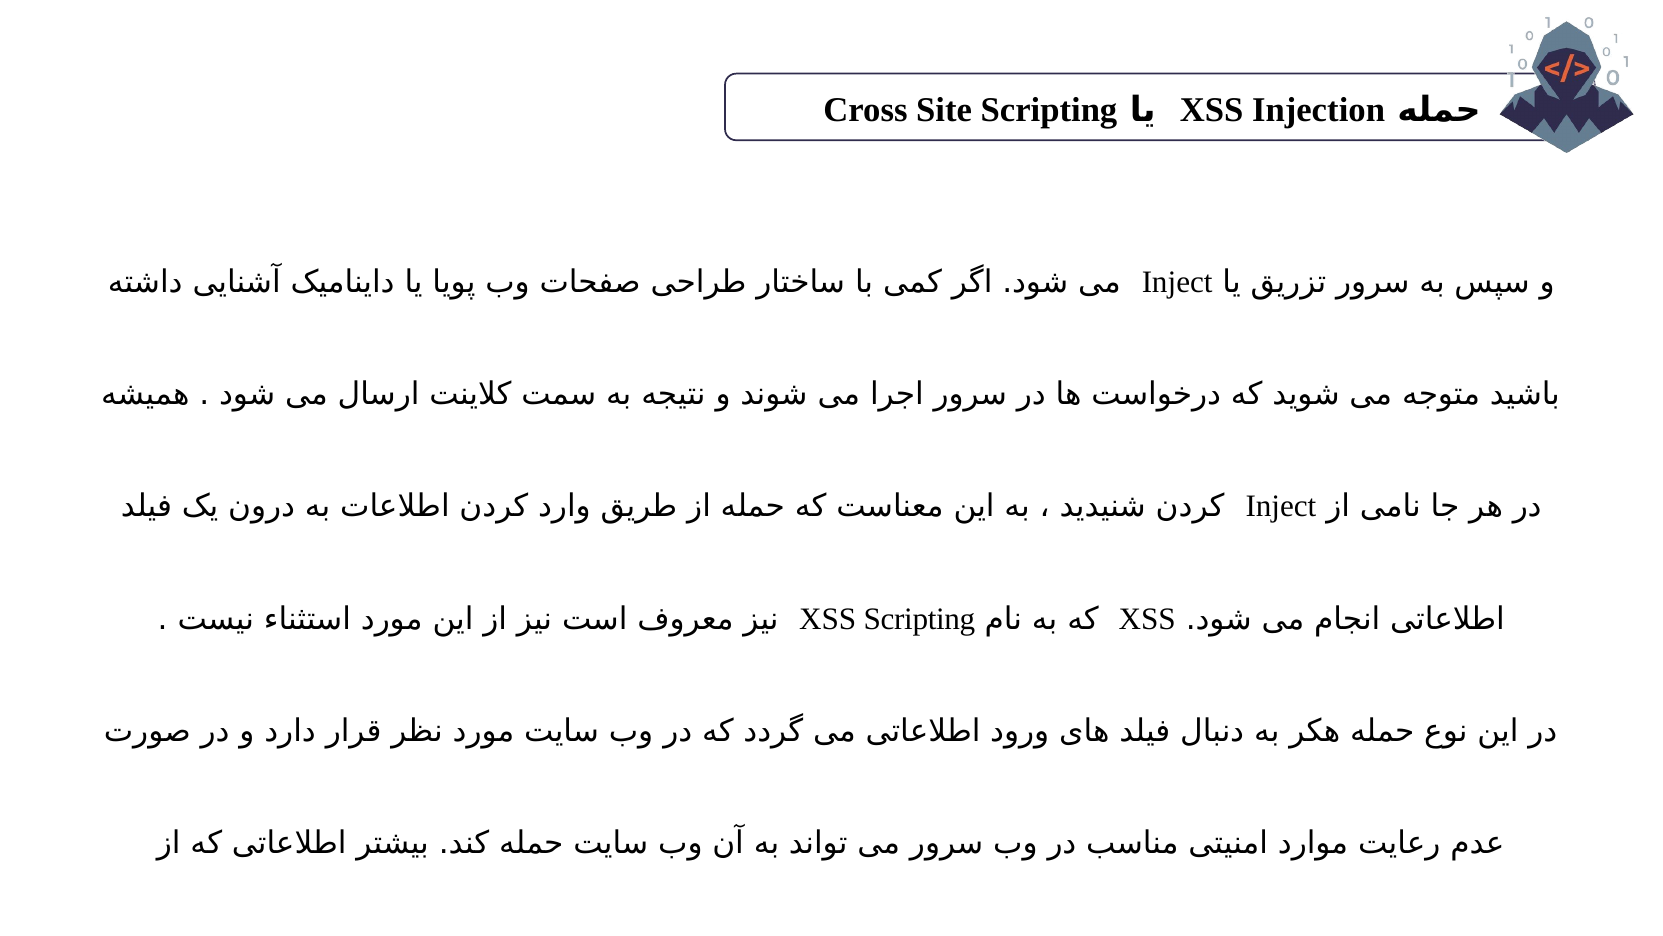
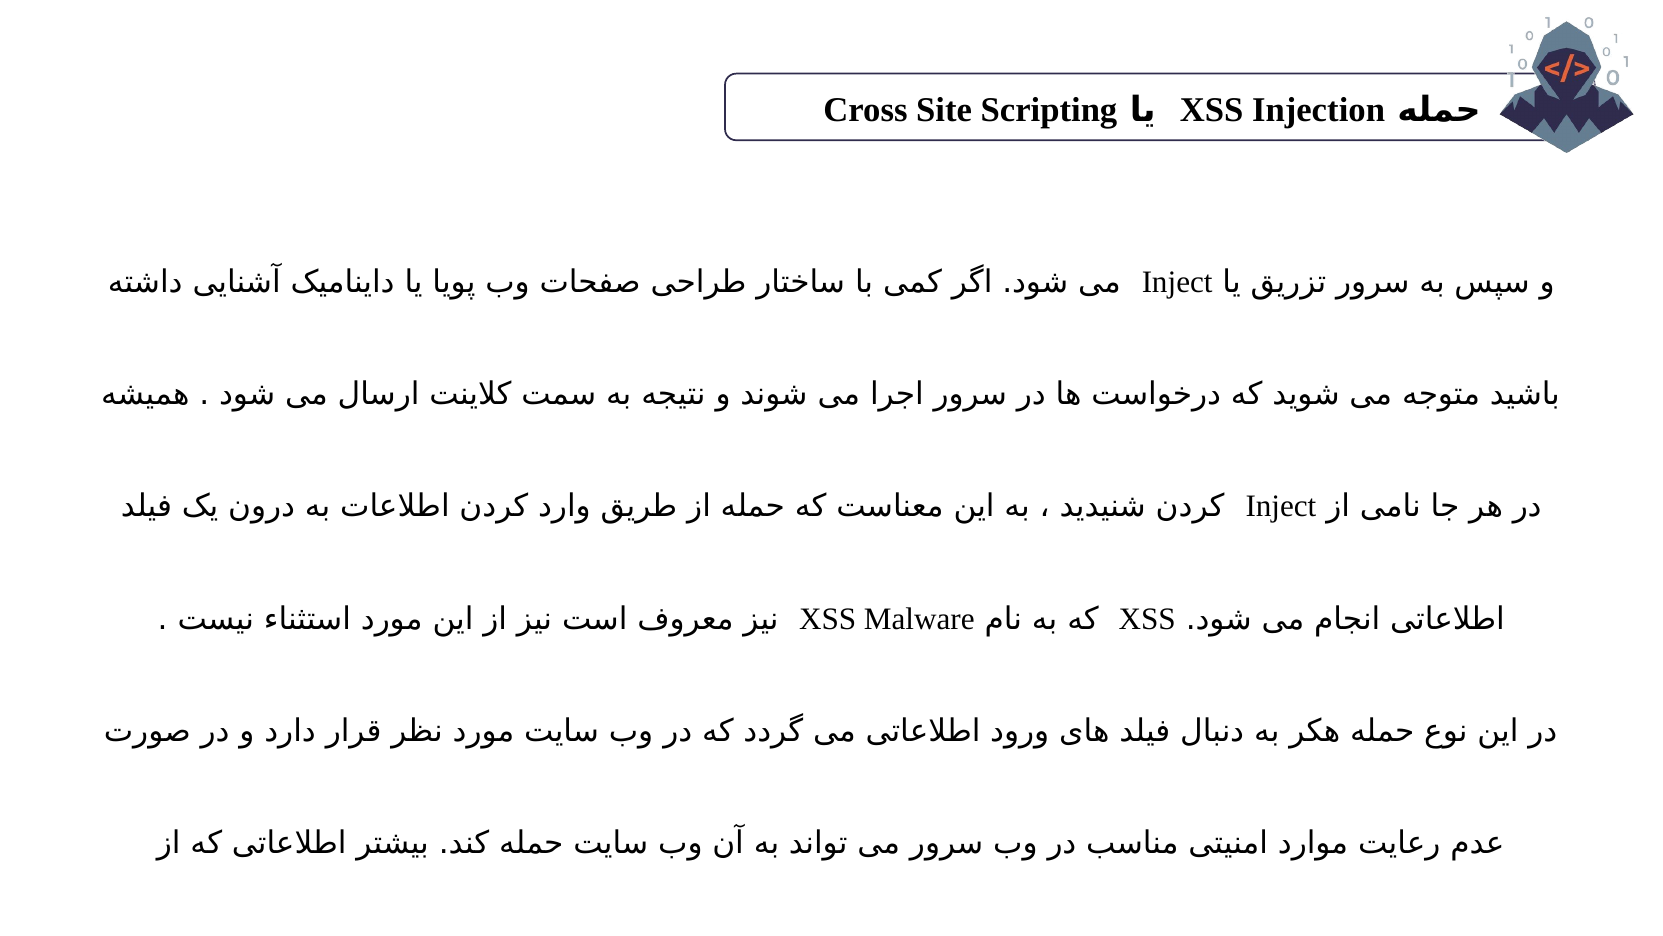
XSS Scripting: Scripting -> Malware
